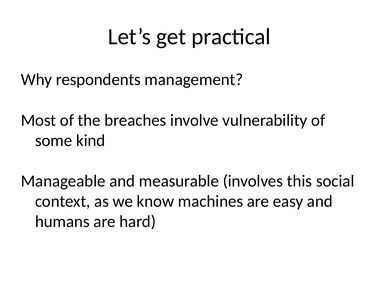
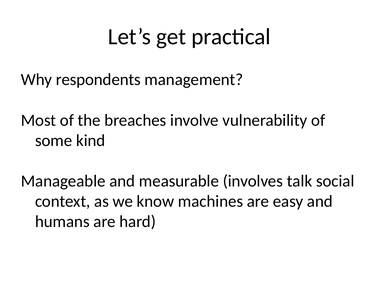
this: this -> talk
